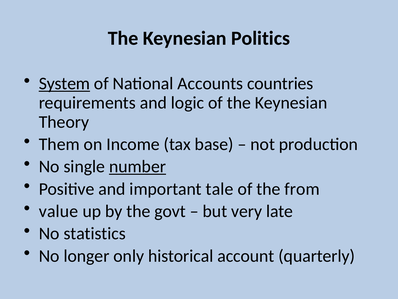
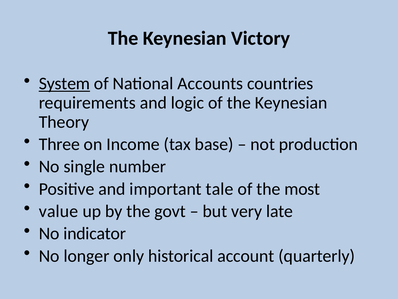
Politics: Politics -> Victory
Them: Them -> Three
number underline: present -> none
from: from -> most
statistics: statistics -> indicator
